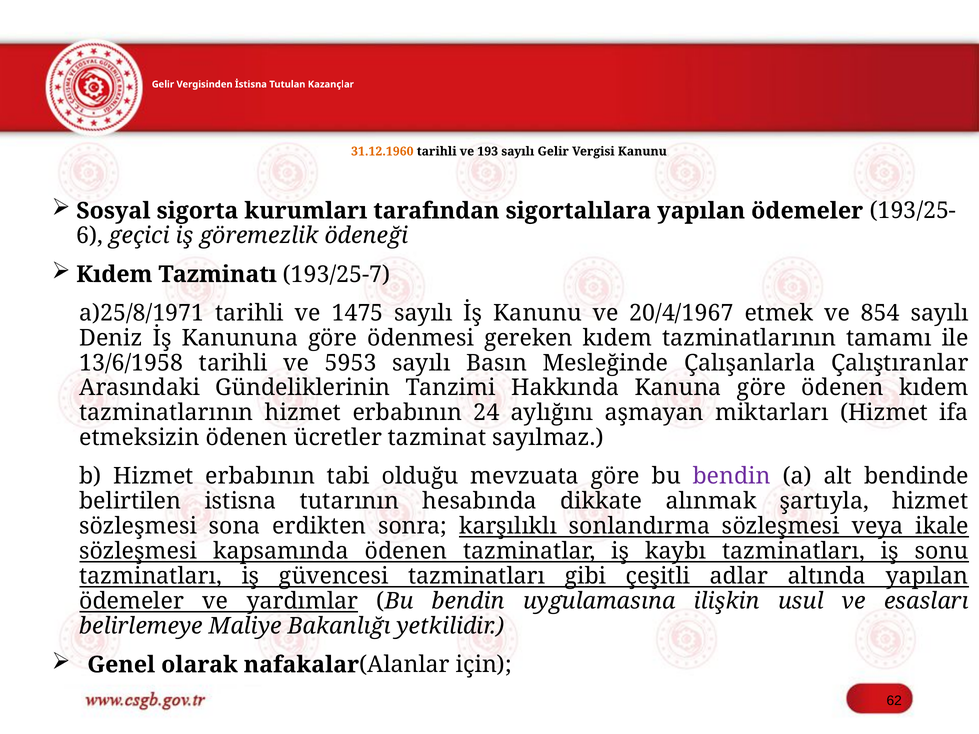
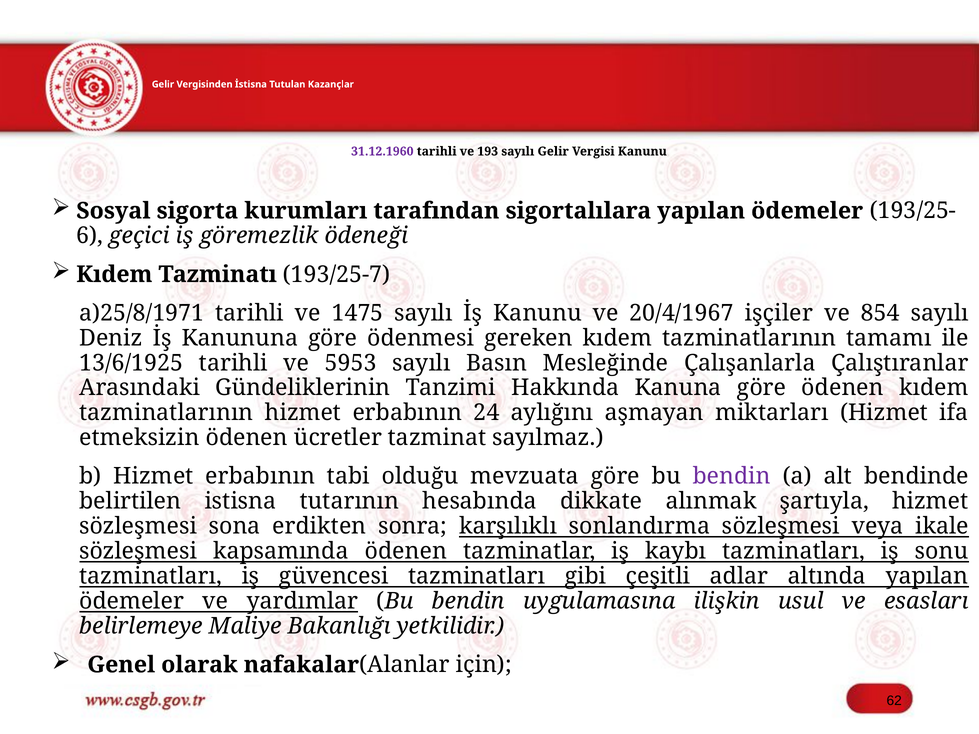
31.12.1960 colour: orange -> purple
etmek: etmek -> işçiler
13/6/1958: 13/6/1958 -> 13/6/1925
